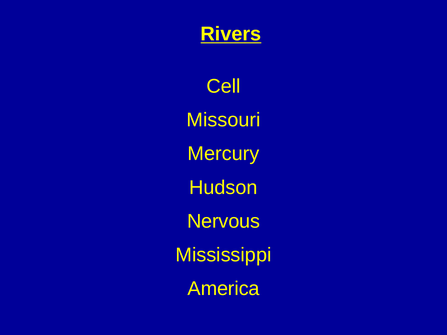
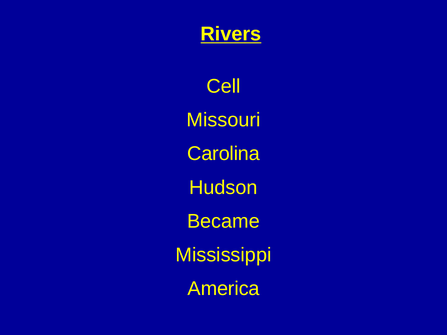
Mercury: Mercury -> Carolina
Nervous: Nervous -> Became
